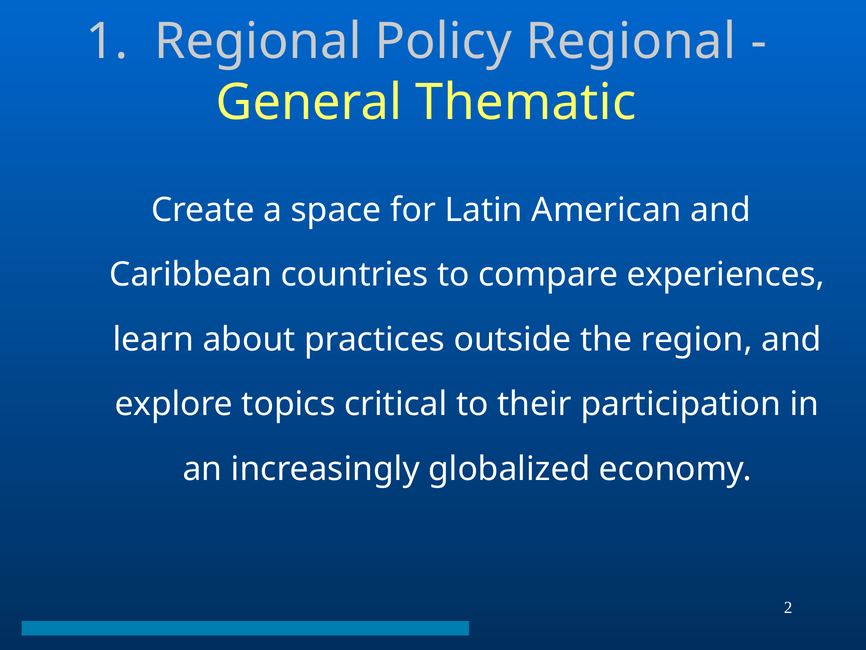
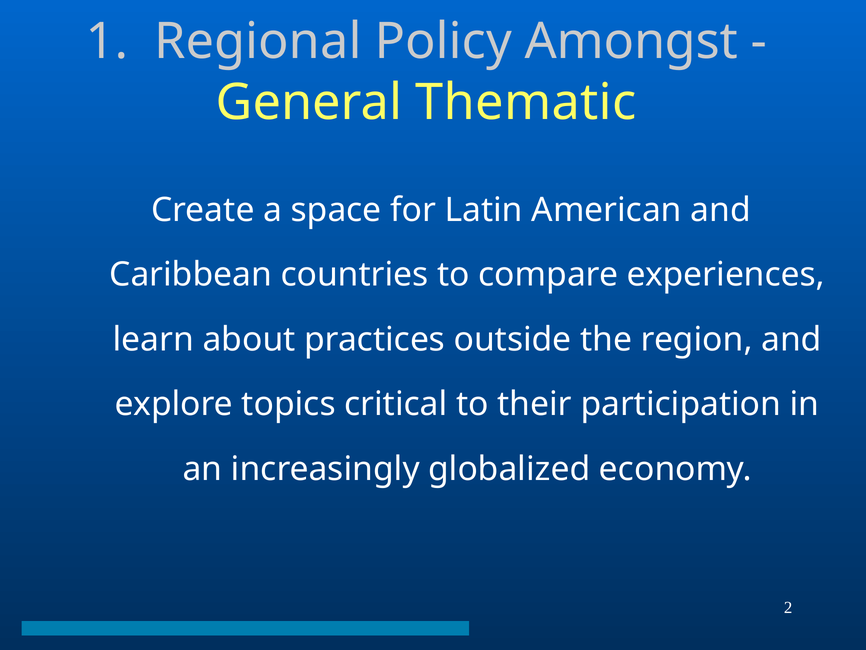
Policy Regional: Regional -> Amongst
